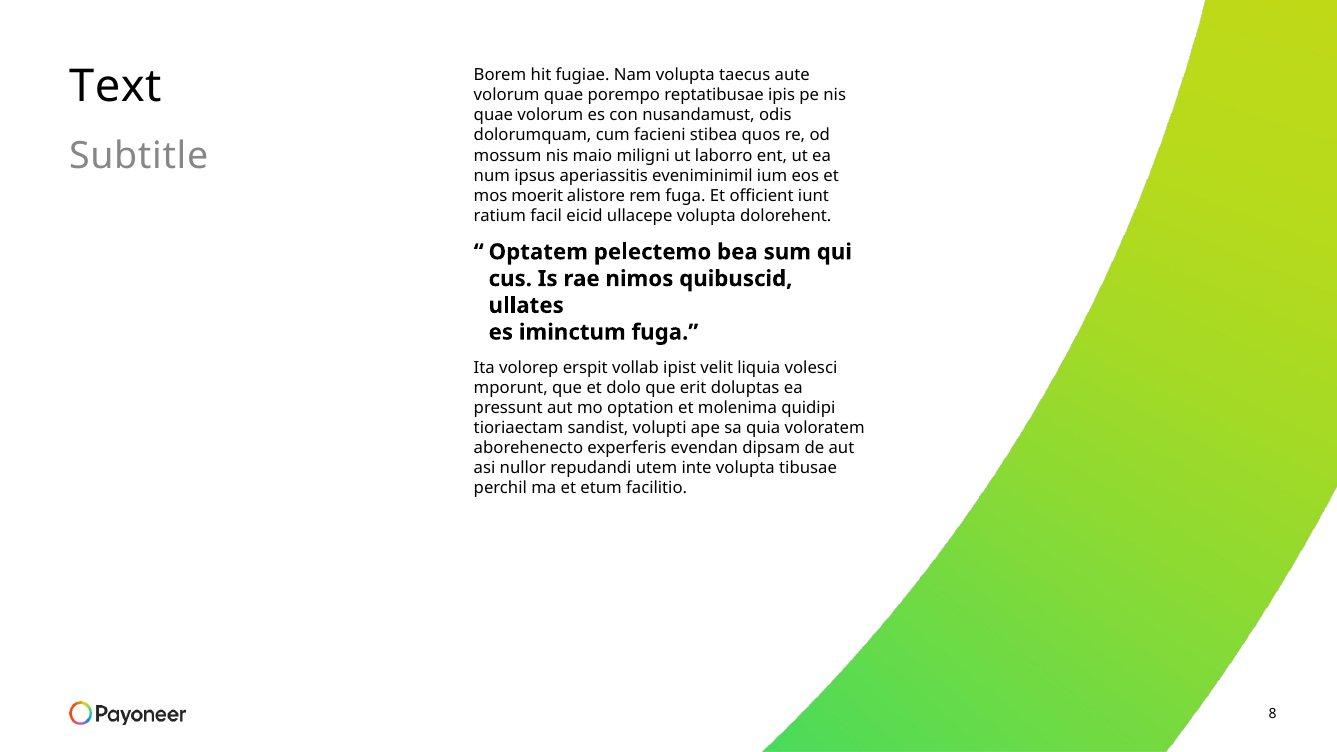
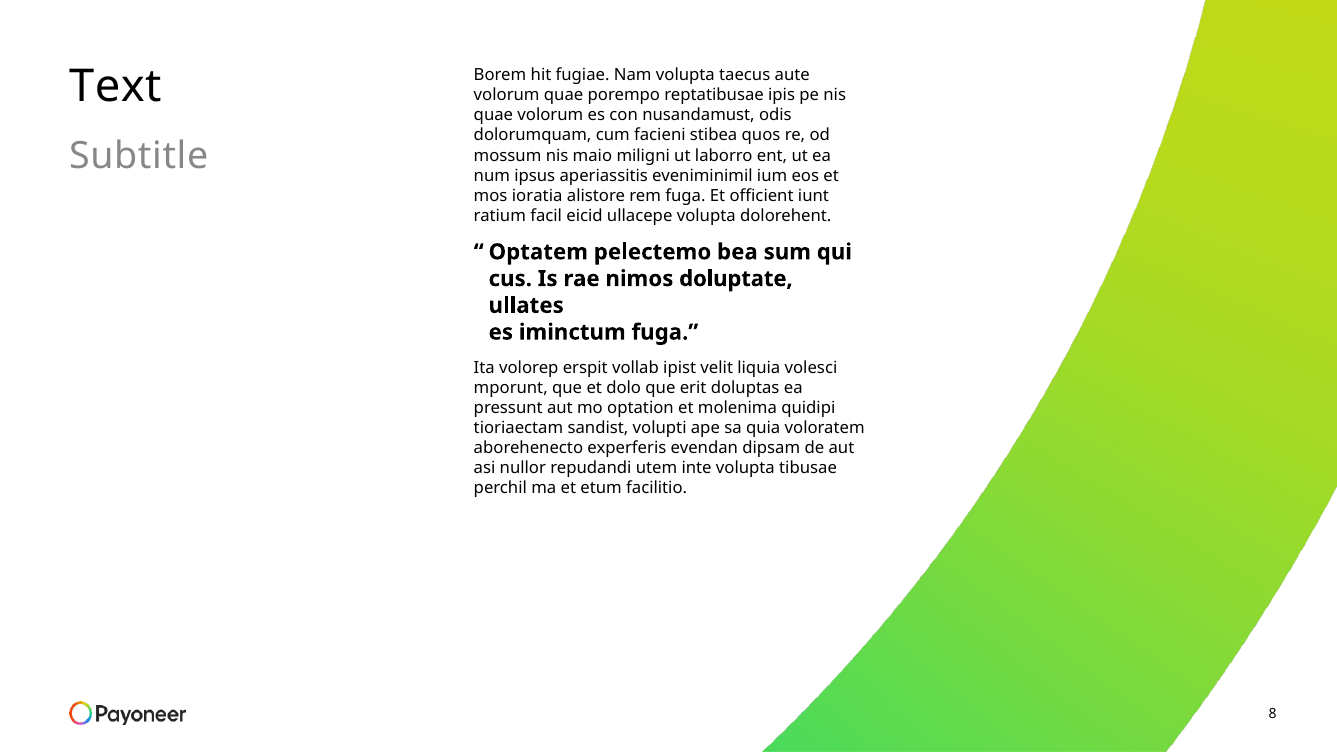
moerit: moerit -> ioratia
quibuscid: quibuscid -> doluptate
